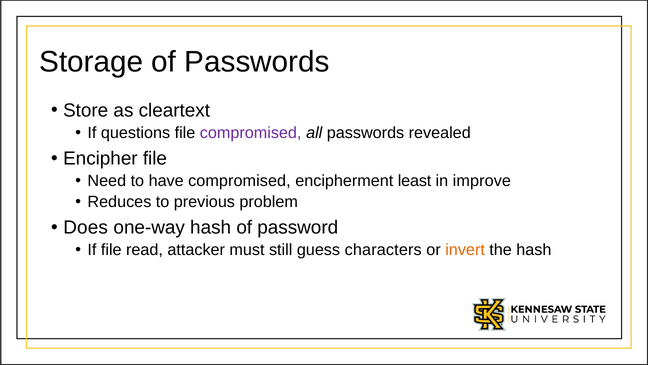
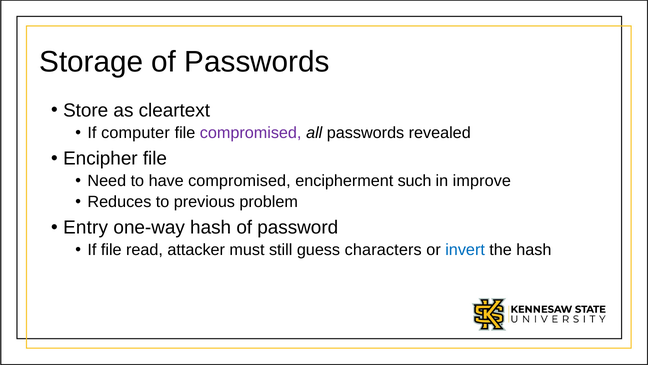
questions: questions -> computer
least: least -> such
Does: Does -> Entry
invert colour: orange -> blue
